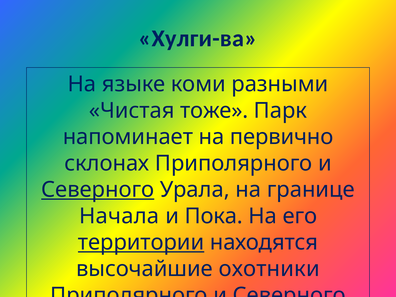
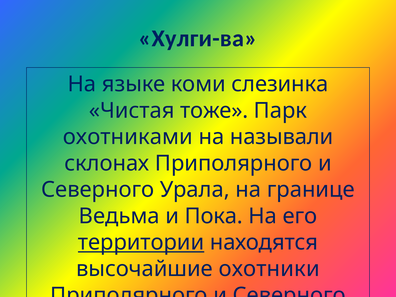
разными: разными -> слезинка
напоминает: напоминает -> охотниками
первично: первично -> называли
Северного at (98, 190) underline: present -> none
Начала: Начала -> Ведьма
